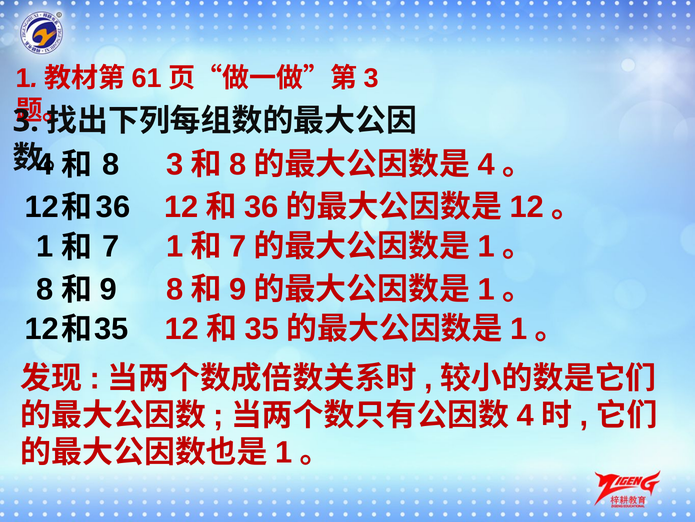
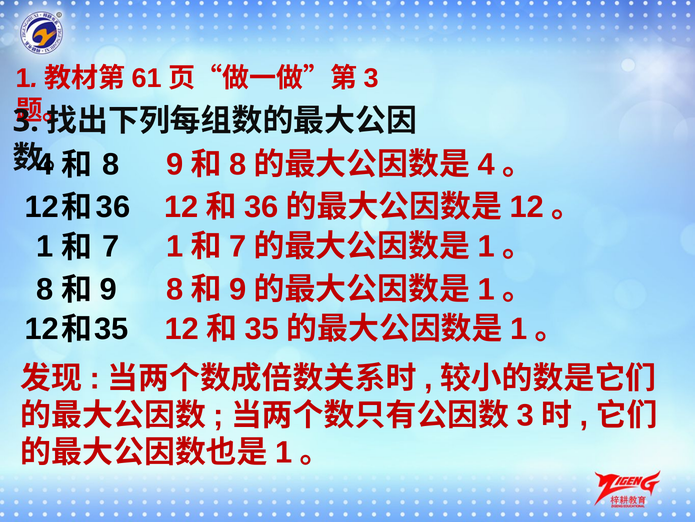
3 at (175, 164): 3 -> 9
4 at (525, 415): 4 -> 3
